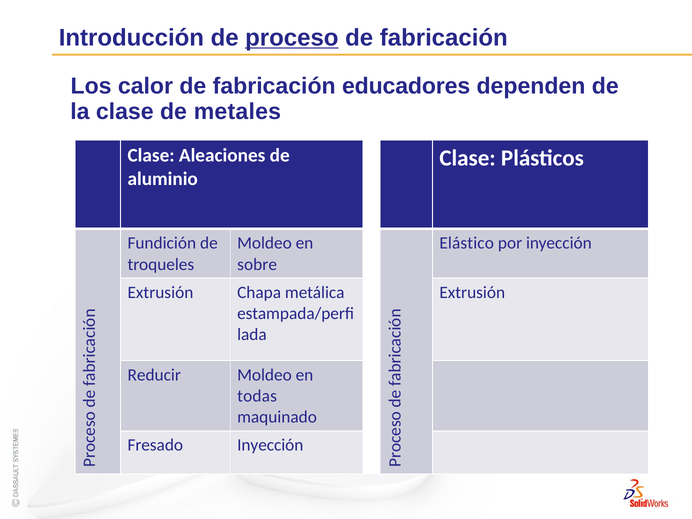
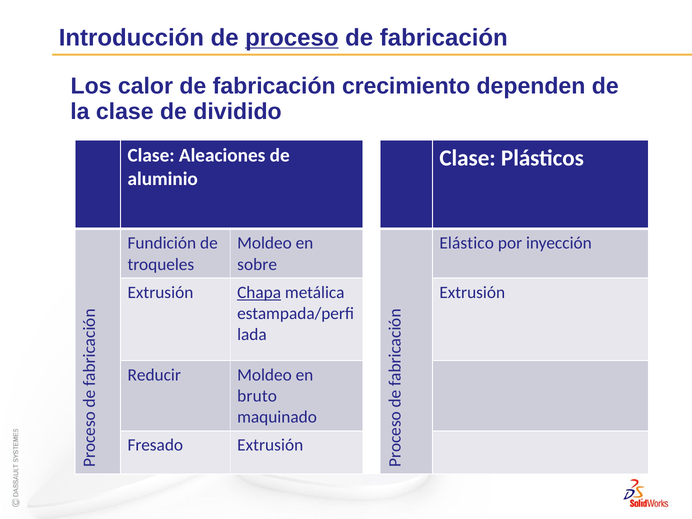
educadores: educadores -> crecimiento
metales: metales -> dividido
Chapa underline: none -> present
todas: todas -> bruto
Fresado Inyección: Inyección -> Extrusión
